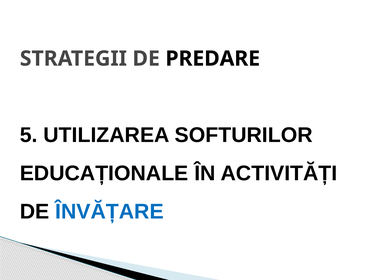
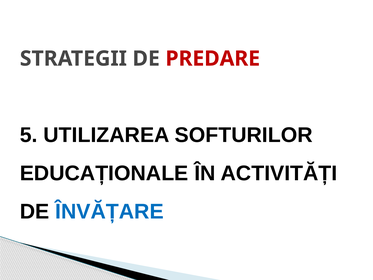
PREDARE colour: black -> red
